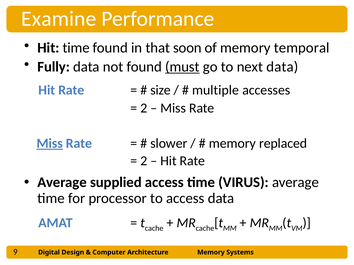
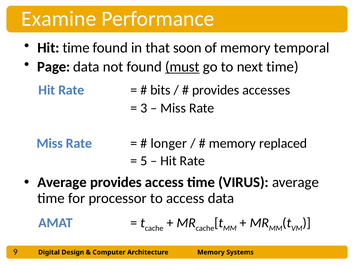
Fully: Fully -> Page
next data: data -> time
size: size -> bits
multiple at (216, 90): multiple -> provides
2 at (144, 108): 2 -> 3
Miss at (50, 144) underline: present -> none
slower: slower -> longer
2 at (144, 161): 2 -> 5
Average supplied: supplied -> provides
